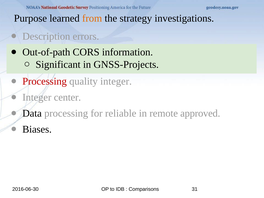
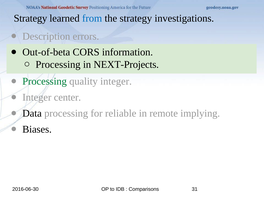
Purpose at (30, 18): Purpose -> Strategy
from colour: orange -> blue
Out-of-path: Out-of-path -> Out-of-beta
Significant at (58, 65): Significant -> Processing
GNSS-Projects: GNSS-Projects -> NEXT-Projects
Processing at (45, 81) colour: red -> green
approved: approved -> implying
